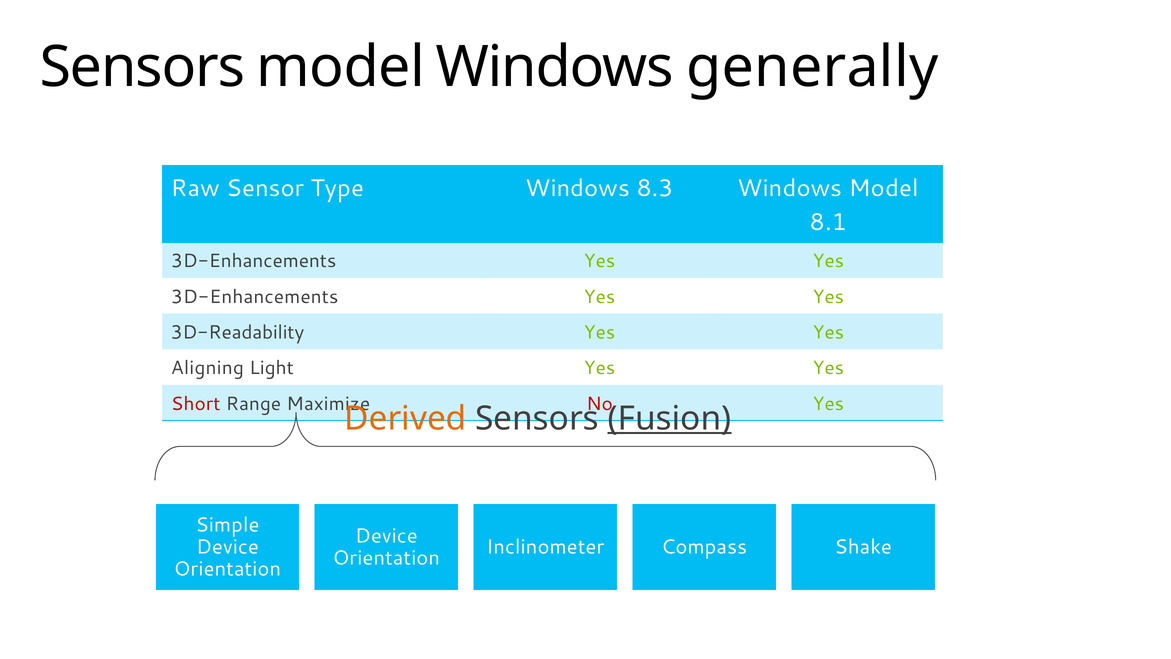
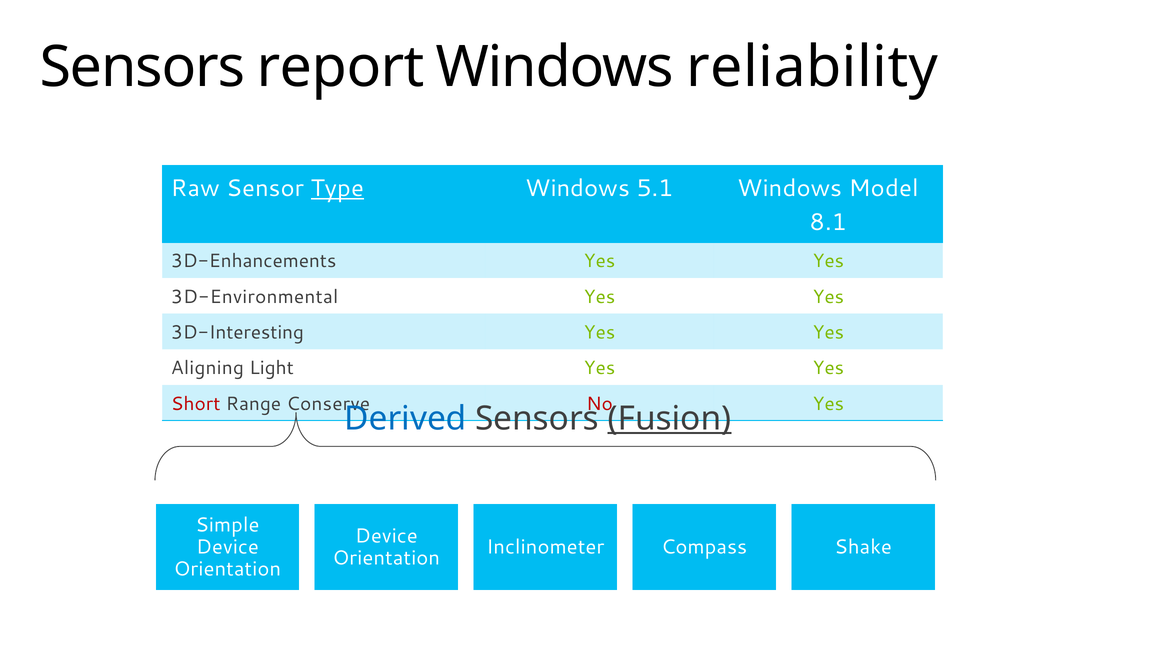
Sensors model: model -> report
generally: generally -> reliability
Type underline: none -> present
8.3: 8.3 -> 5.1
3D-Enhancements at (255, 297): 3D-Enhancements -> 3D-Environmental
3D-Readability: 3D-Readability -> 3D-Interesting
Maximize: Maximize -> Conserve
Derived colour: orange -> blue
